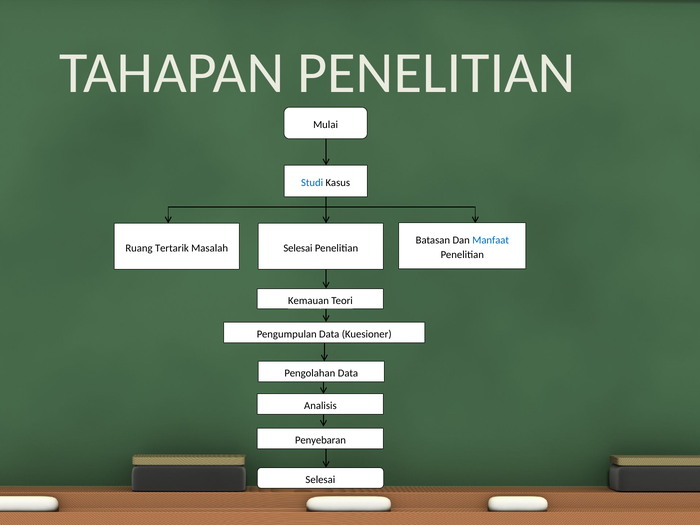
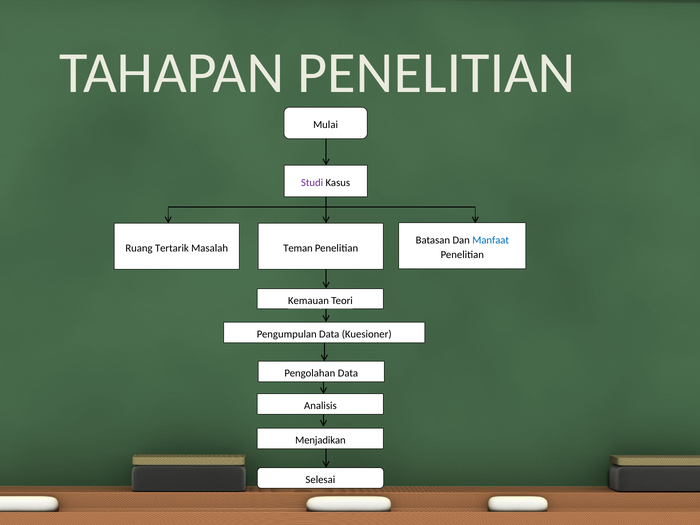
Studi colour: blue -> purple
Masalah Selesai: Selesai -> Teman
Penyebaran: Penyebaran -> Menjadikan
